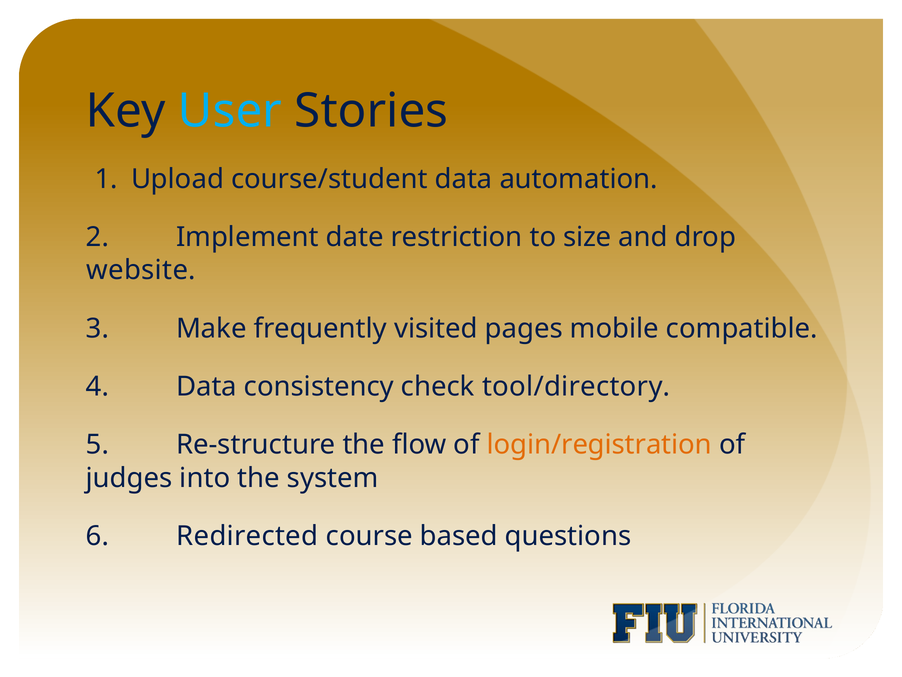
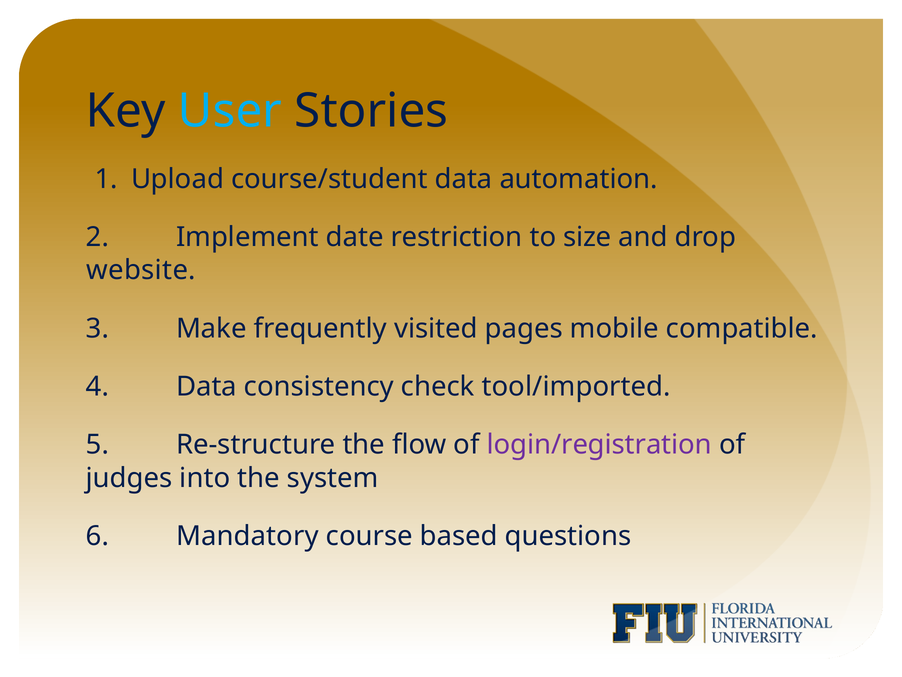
tool/directory: tool/directory -> tool/imported
login/registration colour: orange -> purple
Redirected: Redirected -> Mandatory
